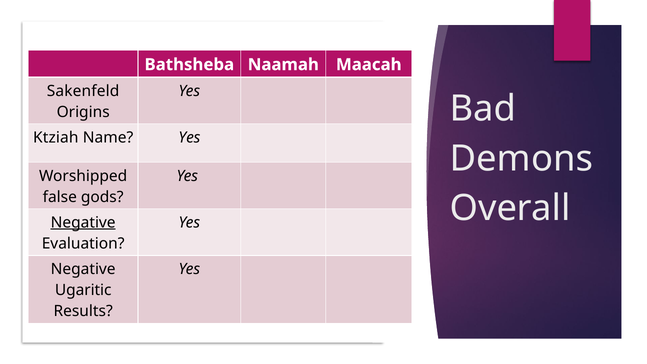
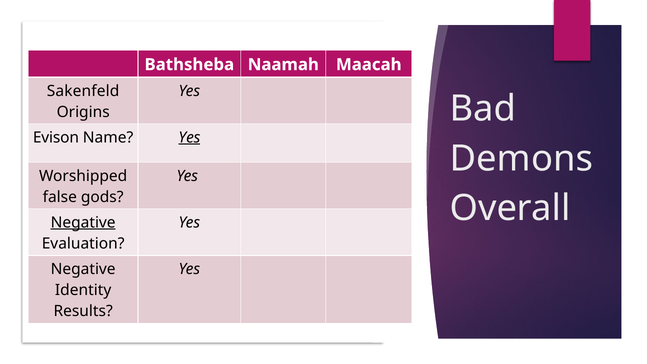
Ktziah: Ktziah -> Evison
Yes at (189, 137) underline: none -> present
Ugaritic: Ugaritic -> Identity
